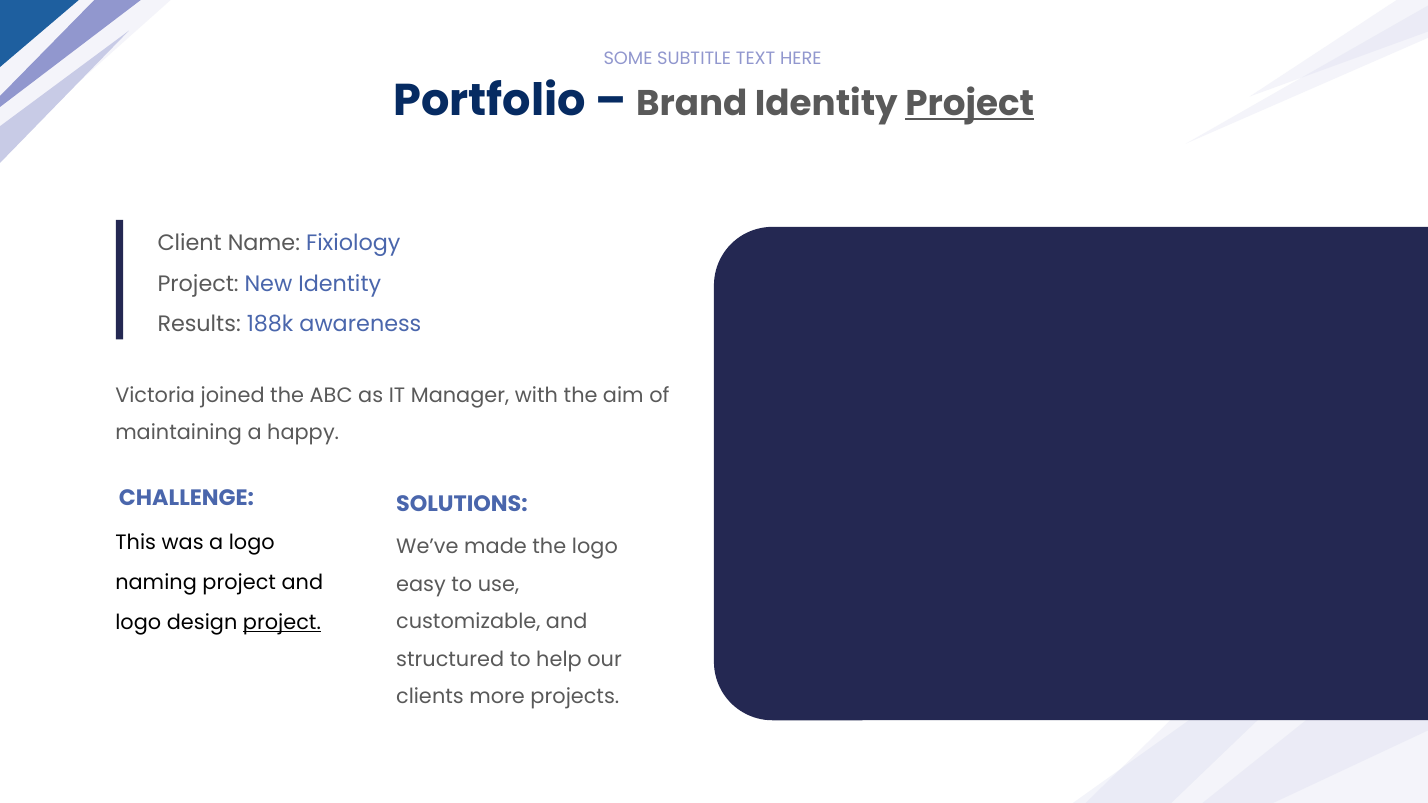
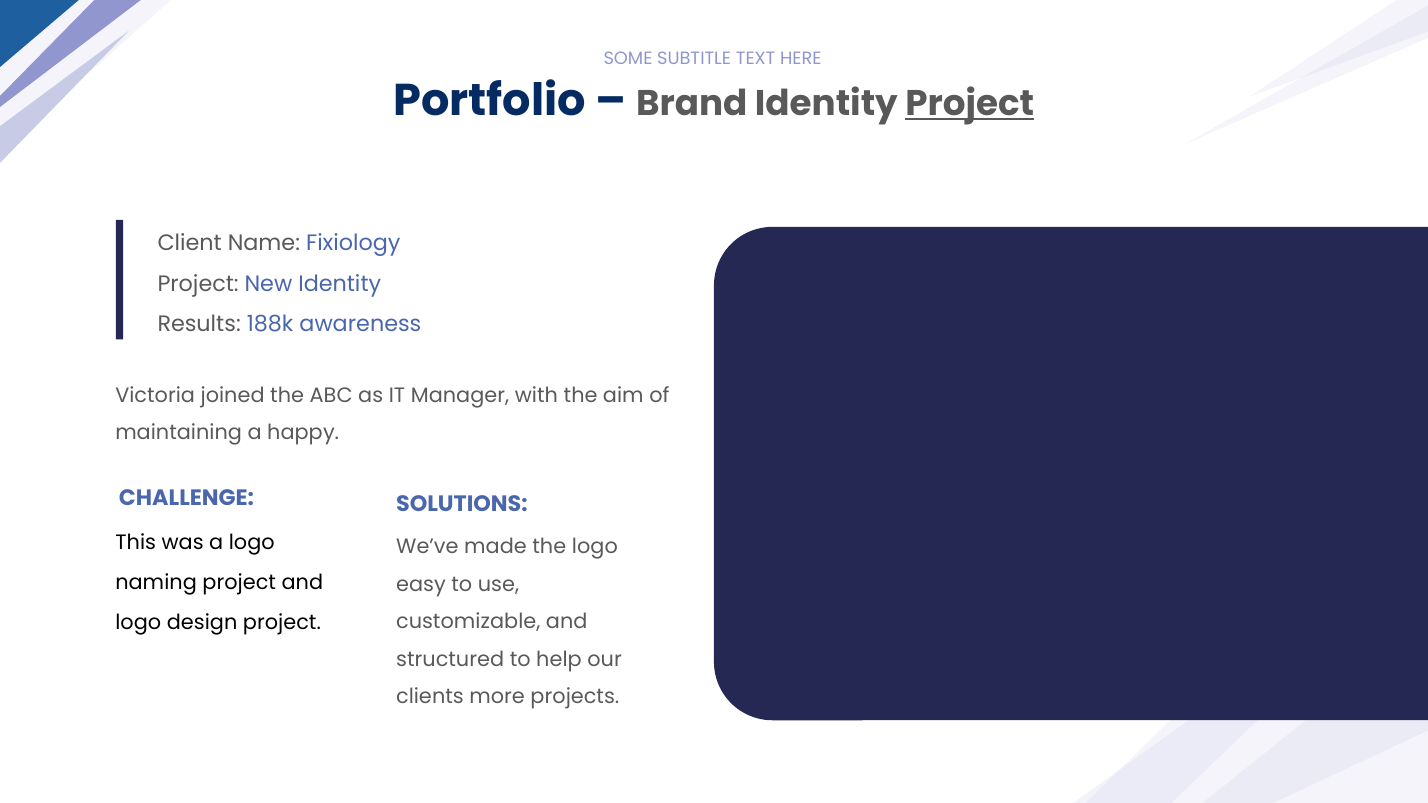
project at (282, 623) underline: present -> none
